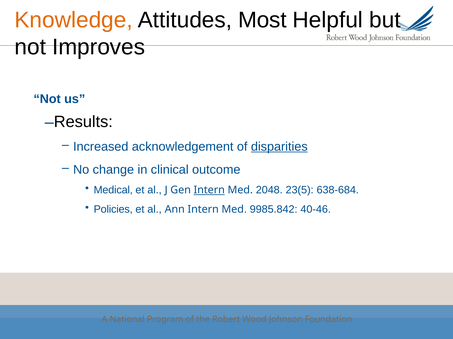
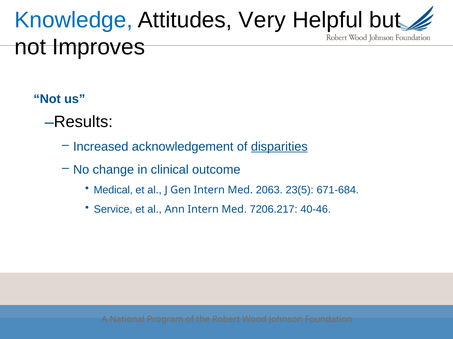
Knowledge colour: orange -> blue
Most: Most -> Very
Intern at (209, 190) underline: present -> none
2048: 2048 -> 2063
638-684: 638-684 -> 671-684
Policies: Policies -> Service
9985.842: 9985.842 -> 7206.217
